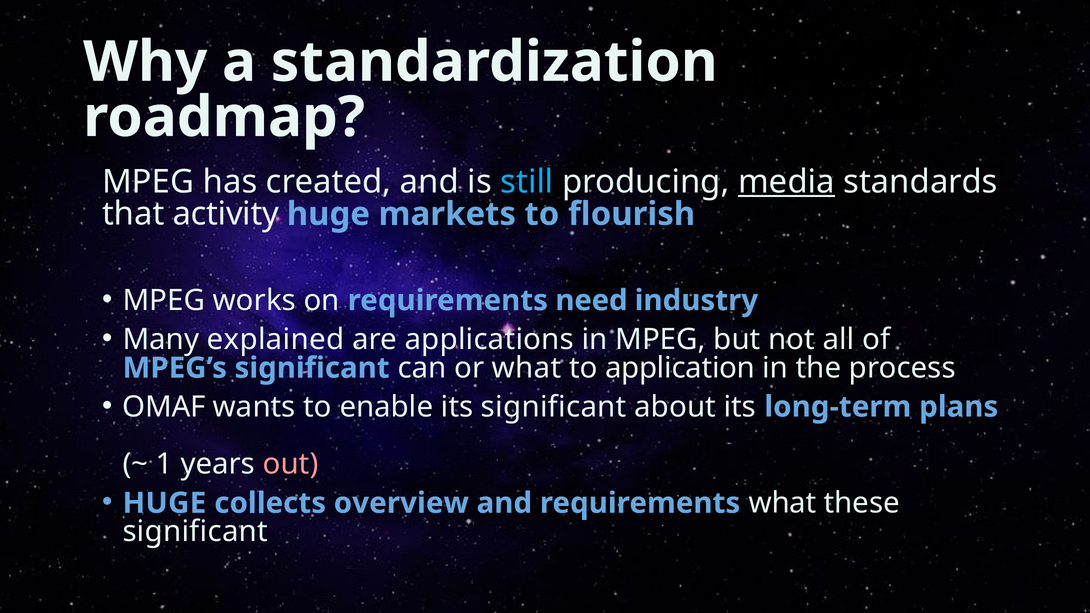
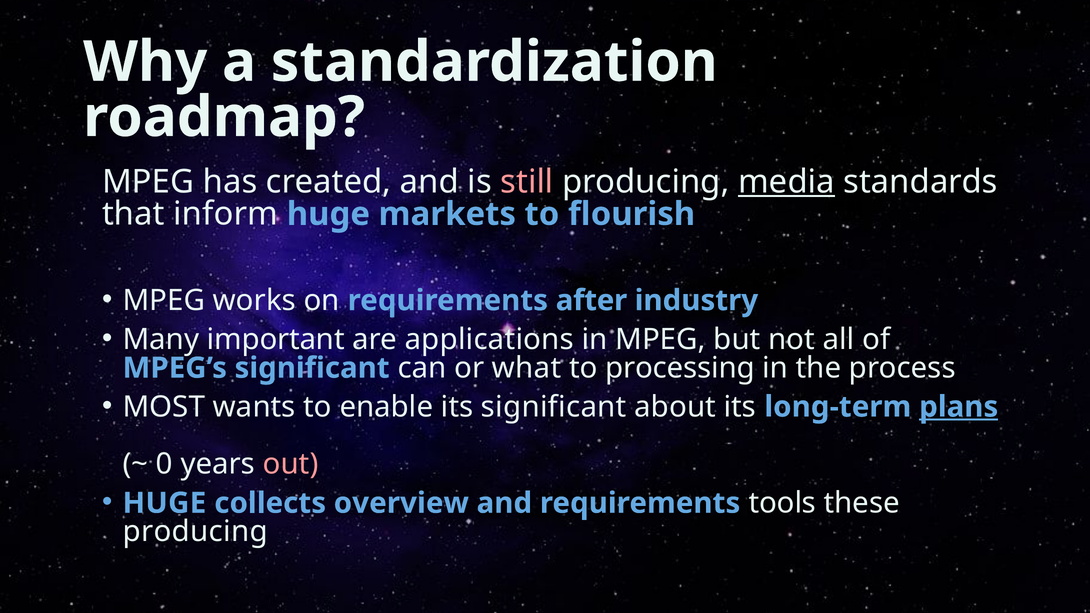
still colour: light blue -> pink
activity: activity -> inform
need: need -> after
explained: explained -> important
application: application -> processing
OMAF: OMAF -> MOST
plans underline: none -> present
1: 1 -> 0
requirements what: what -> tools
significant at (195, 532): significant -> producing
